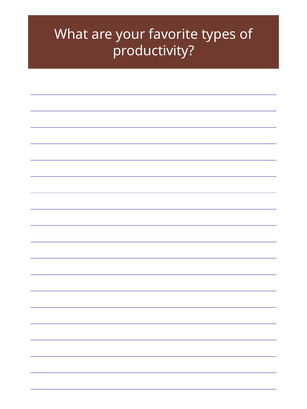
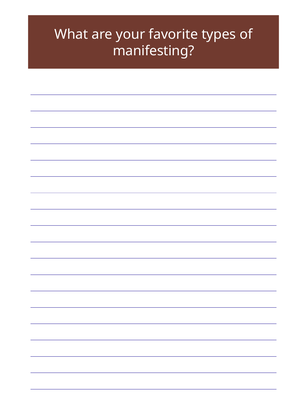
productivity: productivity -> manifesting
